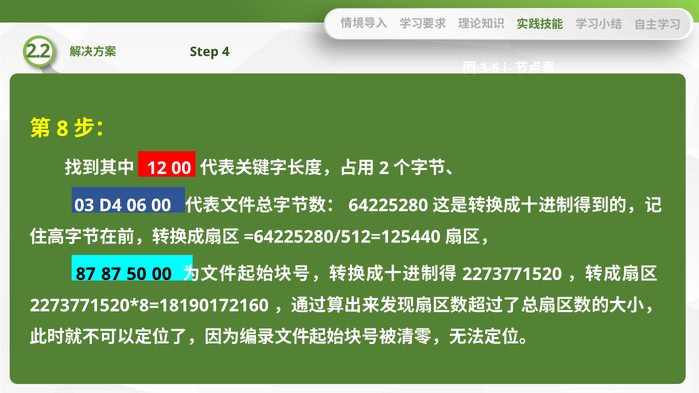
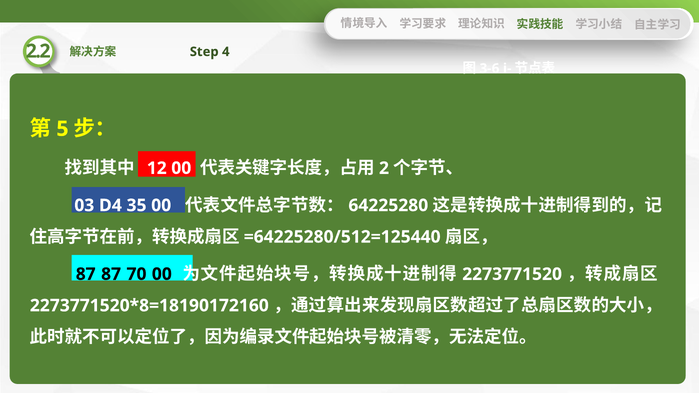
8: 8 -> 5
06: 06 -> 35
50: 50 -> 70
